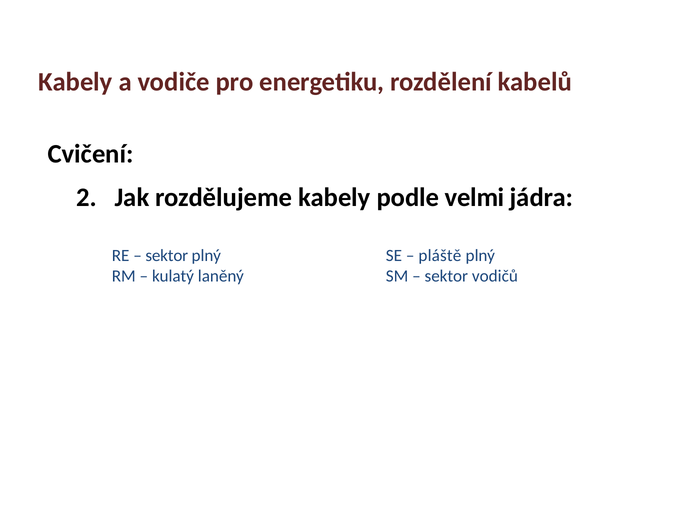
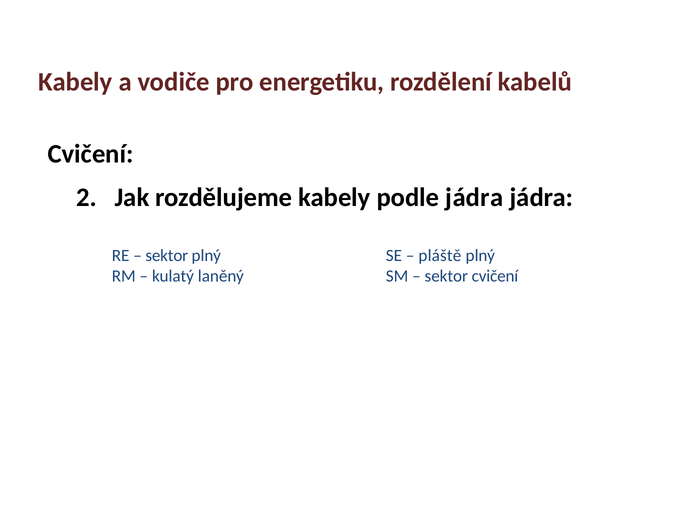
podle velmi: velmi -> jádra
sektor vodičů: vodičů -> cvičení
